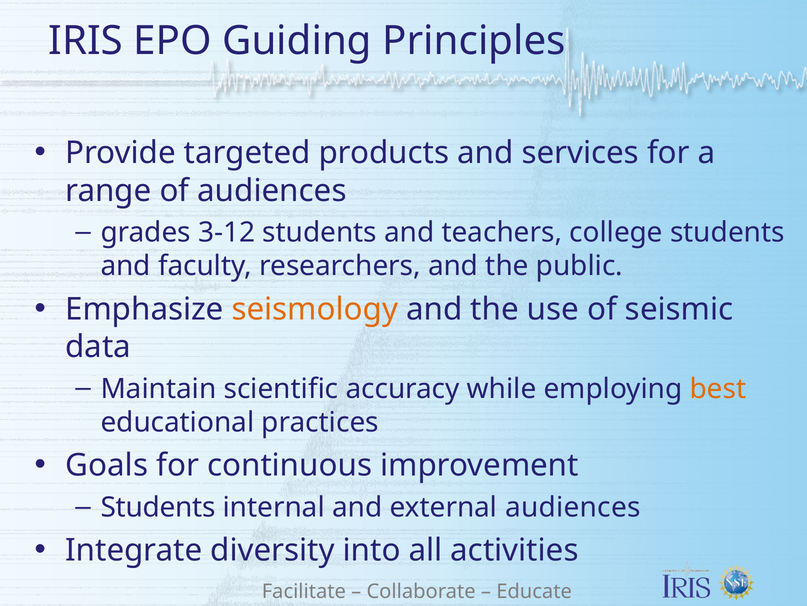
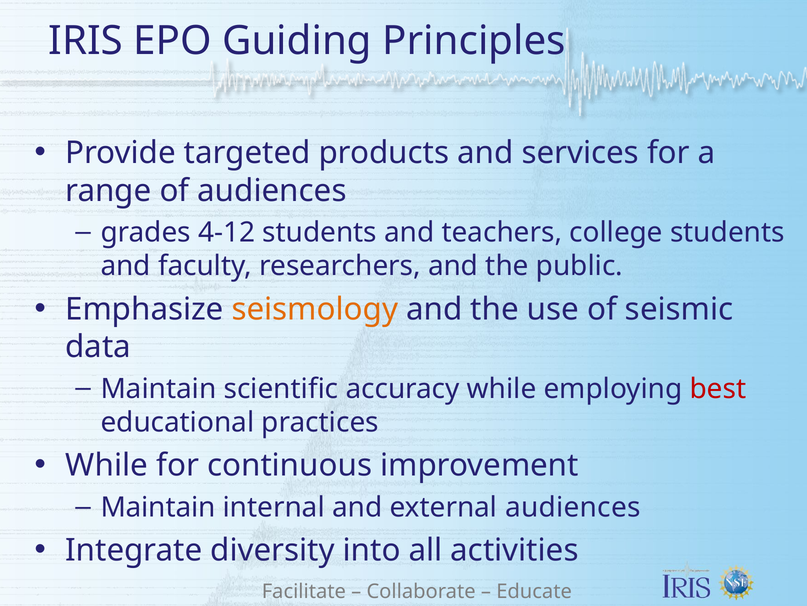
3-12: 3-12 -> 4-12
best colour: orange -> red
Goals at (107, 465): Goals -> While
Students at (158, 507): Students -> Maintain
